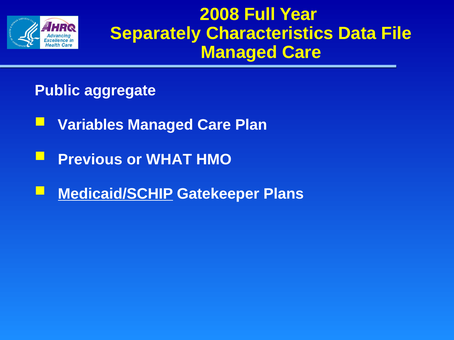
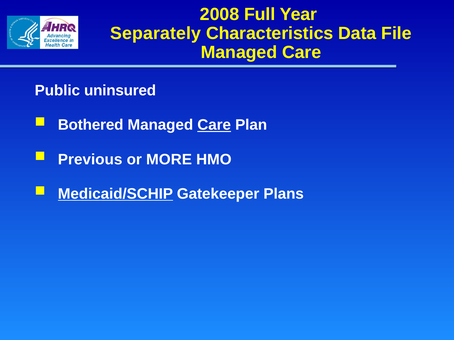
aggregate: aggregate -> uninsured
Variables: Variables -> Bothered
Care at (214, 125) underline: none -> present
WHAT: WHAT -> MORE
